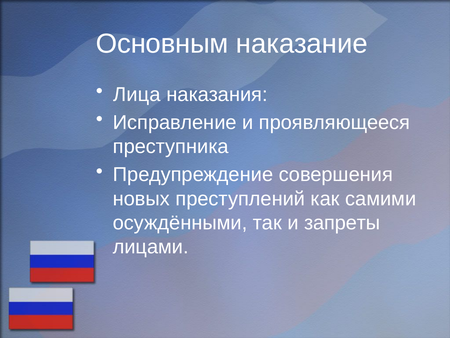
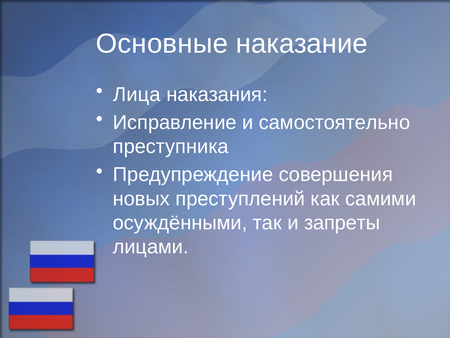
Основным: Основным -> Основные
проявляющееся: проявляющееся -> самостоятельно
